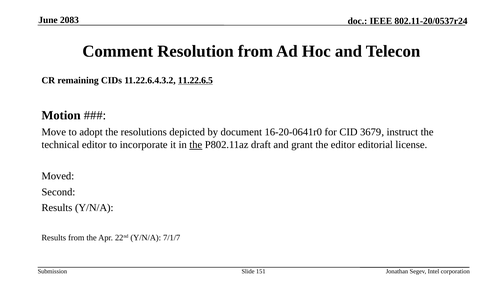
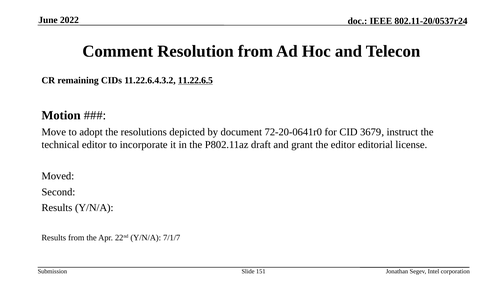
2083: 2083 -> 2022
16-20-0641r0: 16-20-0641r0 -> 72-20-0641r0
the at (196, 145) underline: present -> none
